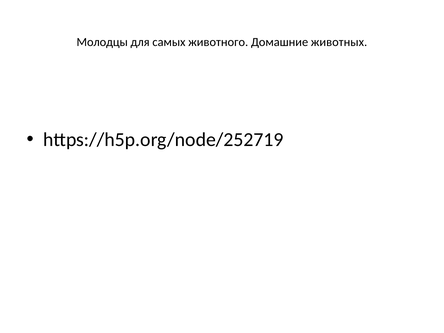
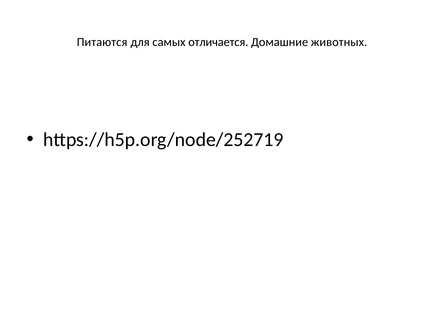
Молодцы: Молодцы -> Питаются
животного: животного -> отличается
